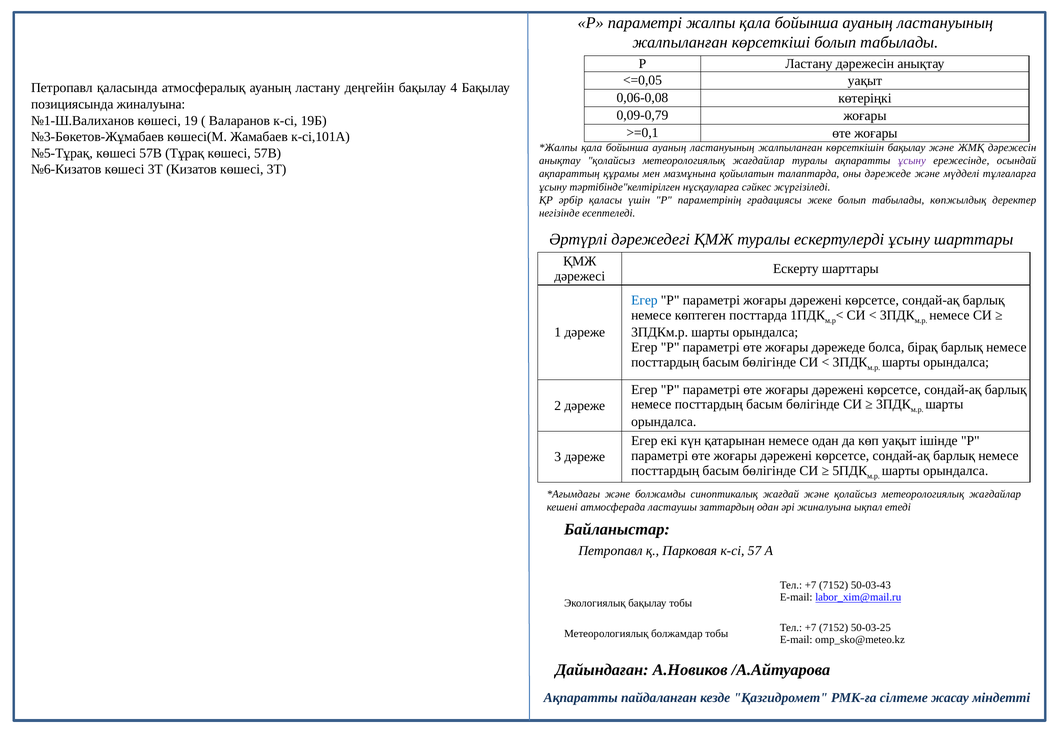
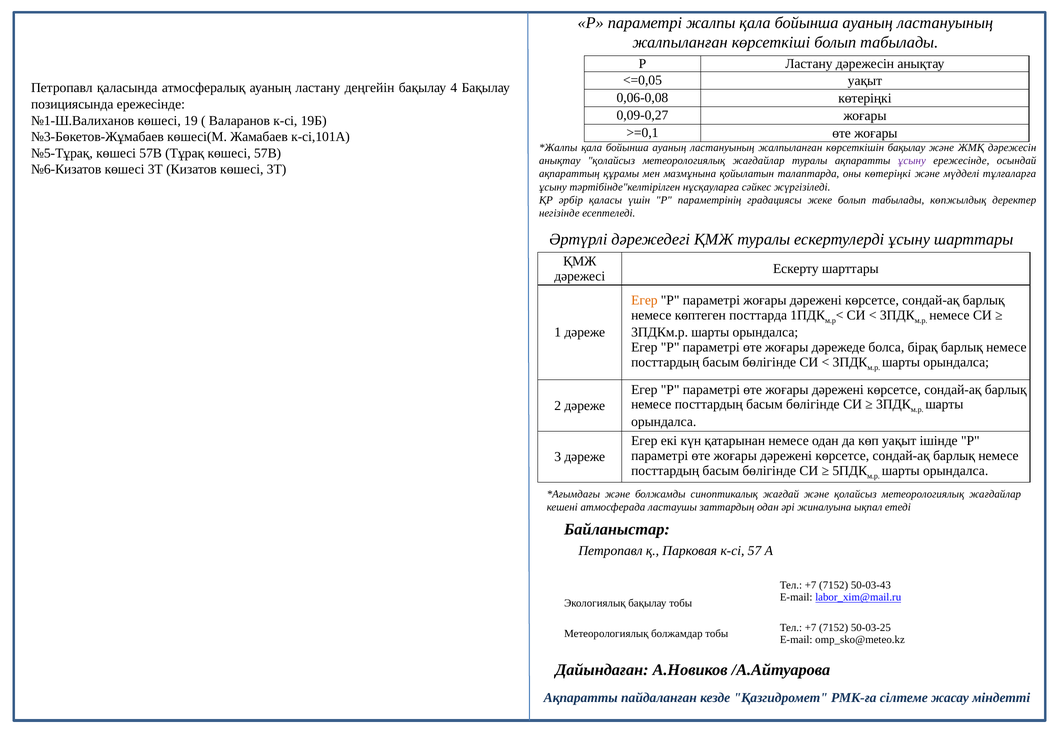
позициясында жиналуына: жиналуына -> ережесінде
0,09-0,79: 0,09-0,79 -> 0,09-0,27
оны дәрежеде: дәрежеде -> көтеріңкі
Егер at (644, 300) colour: blue -> orange
